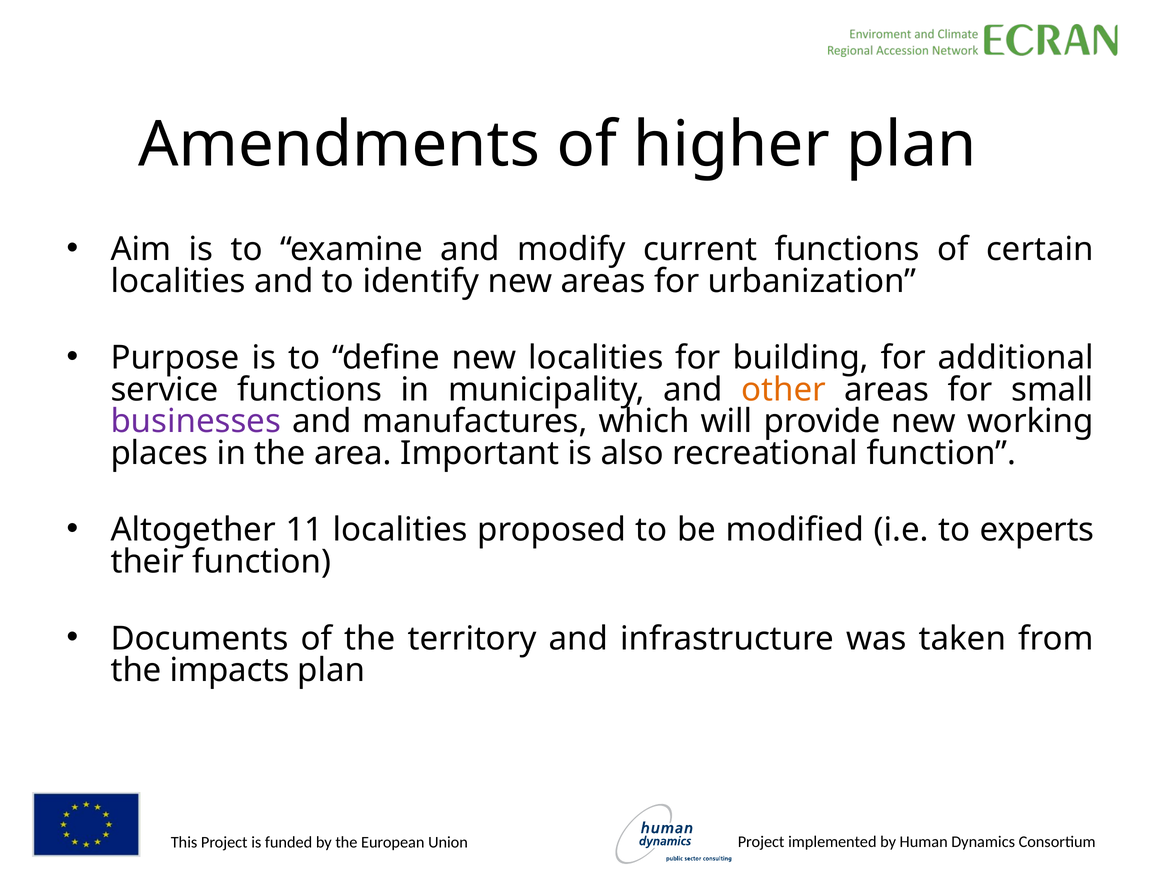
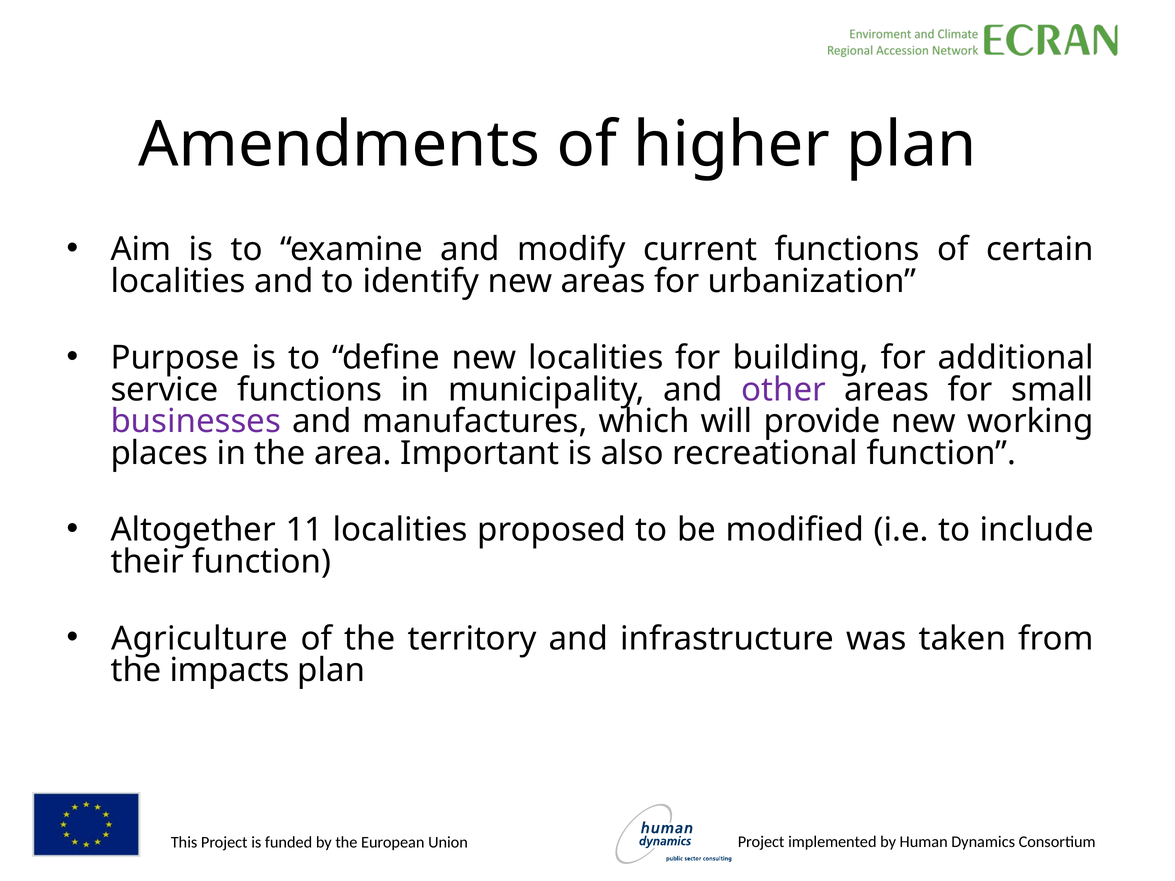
other colour: orange -> purple
experts: experts -> include
Documents: Documents -> Agriculture
